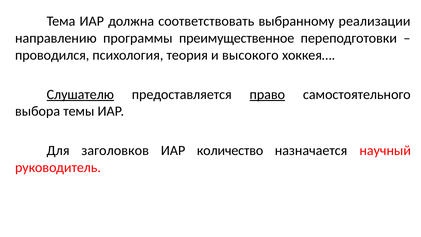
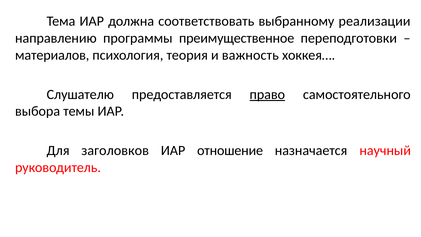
проводился: проводился -> материалов
высокого: высокого -> важность
Слушателю underline: present -> none
количество: количество -> отношение
